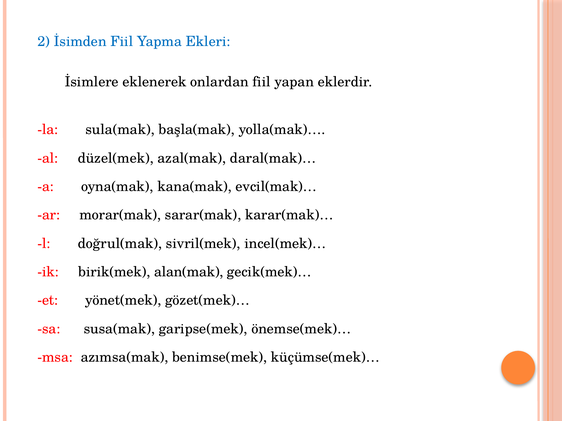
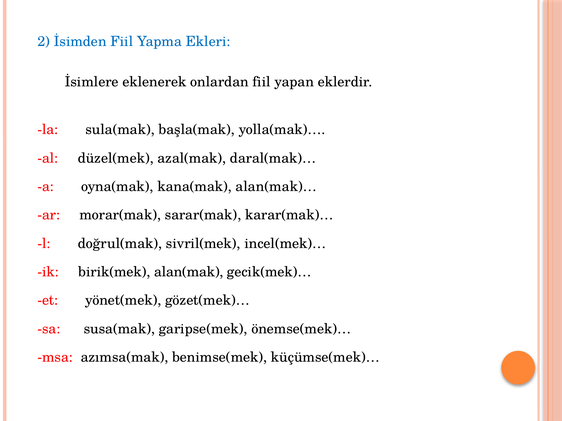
evcil(mak)…: evcil(mak)… -> alan(mak)…
